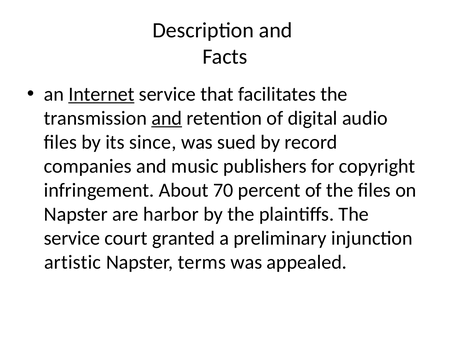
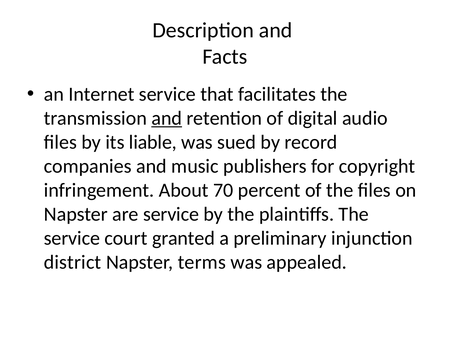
Internet underline: present -> none
since: since -> liable
are harbor: harbor -> service
artistic: artistic -> district
